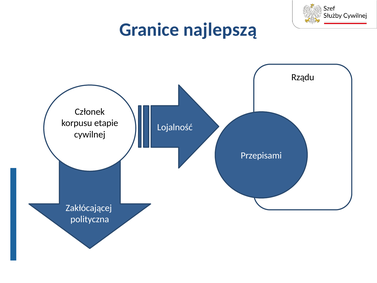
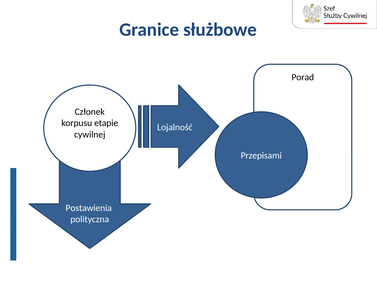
najlepszą: najlepszą -> służbowe
Rządu: Rządu -> Porad
Zakłócającej: Zakłócającej -> Postawienia
